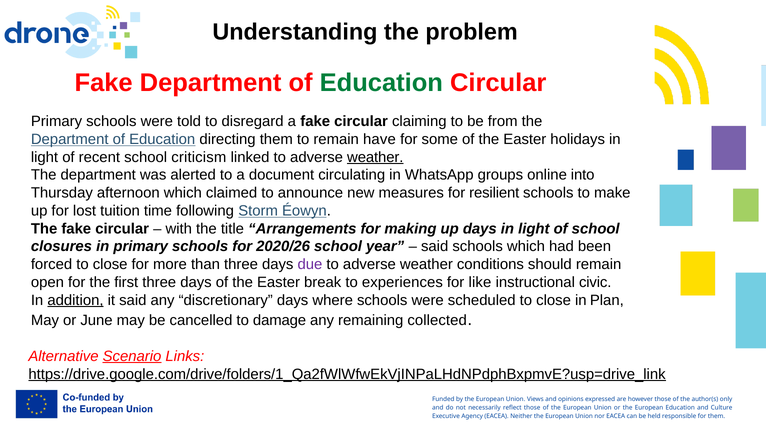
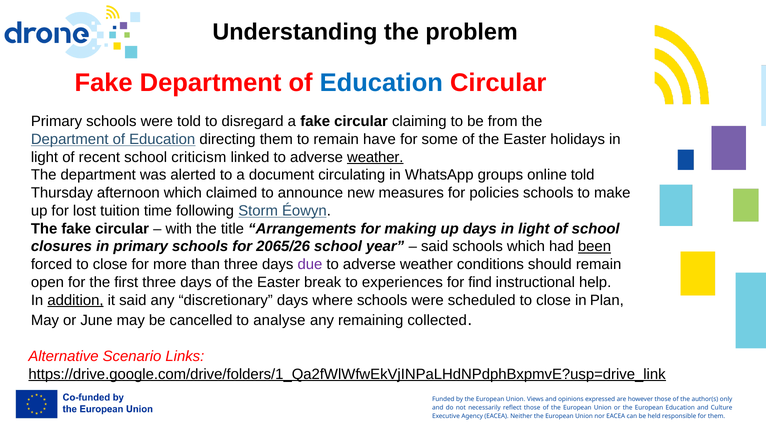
Education at (381, 83) colour: green -> blue
online into: into -> told
resilient: resilient -> policies
2020/26: 2020/26 -> 2065/26
been underline: none -> present
like: like -> find
civic: civic -> help
damage: damage -> analyse
Scenario underline: present -> none
